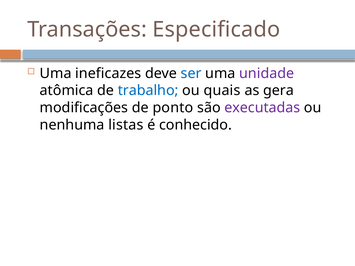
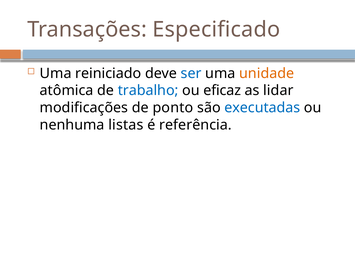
ineficazes: ineficazes -> reiniciado
unidade colour: purple -> orange
quais: quais -> eficaz
gera: gera -> lidar
executadas colour: purple -> blue
conhecido: conhecido -> referência
